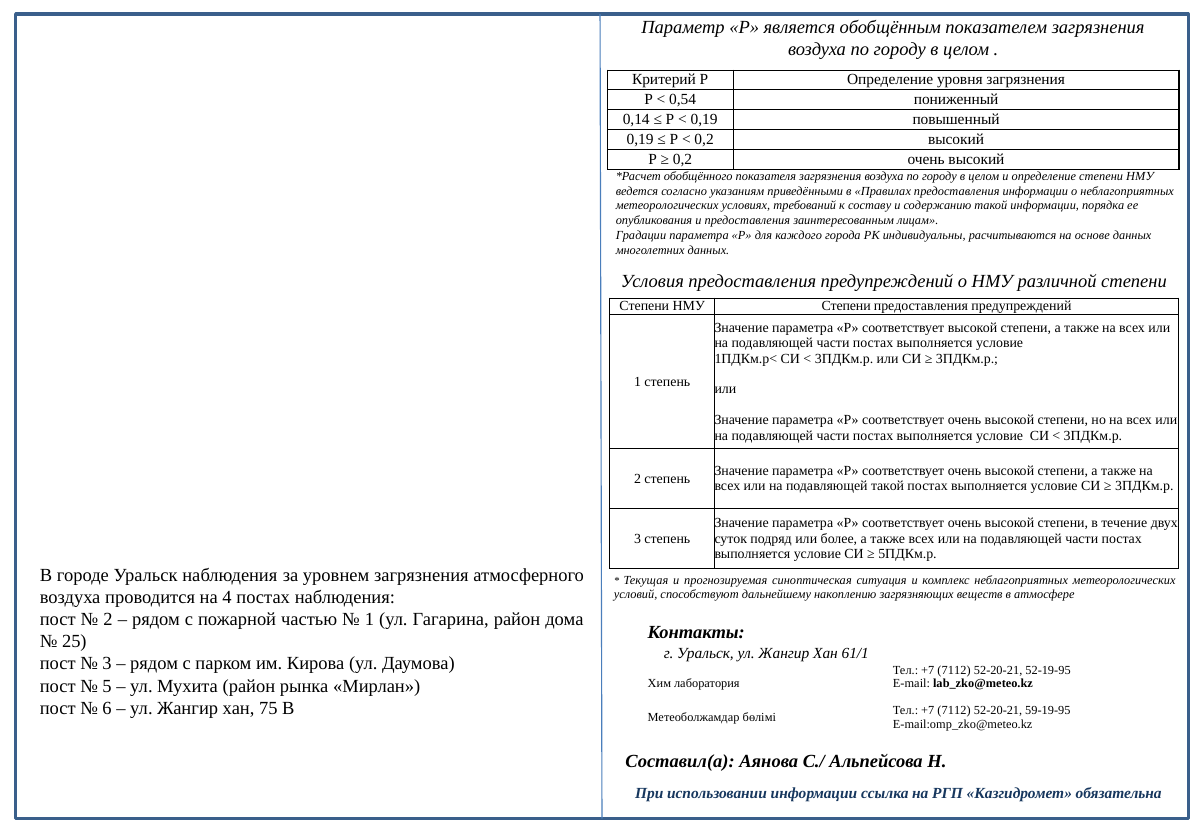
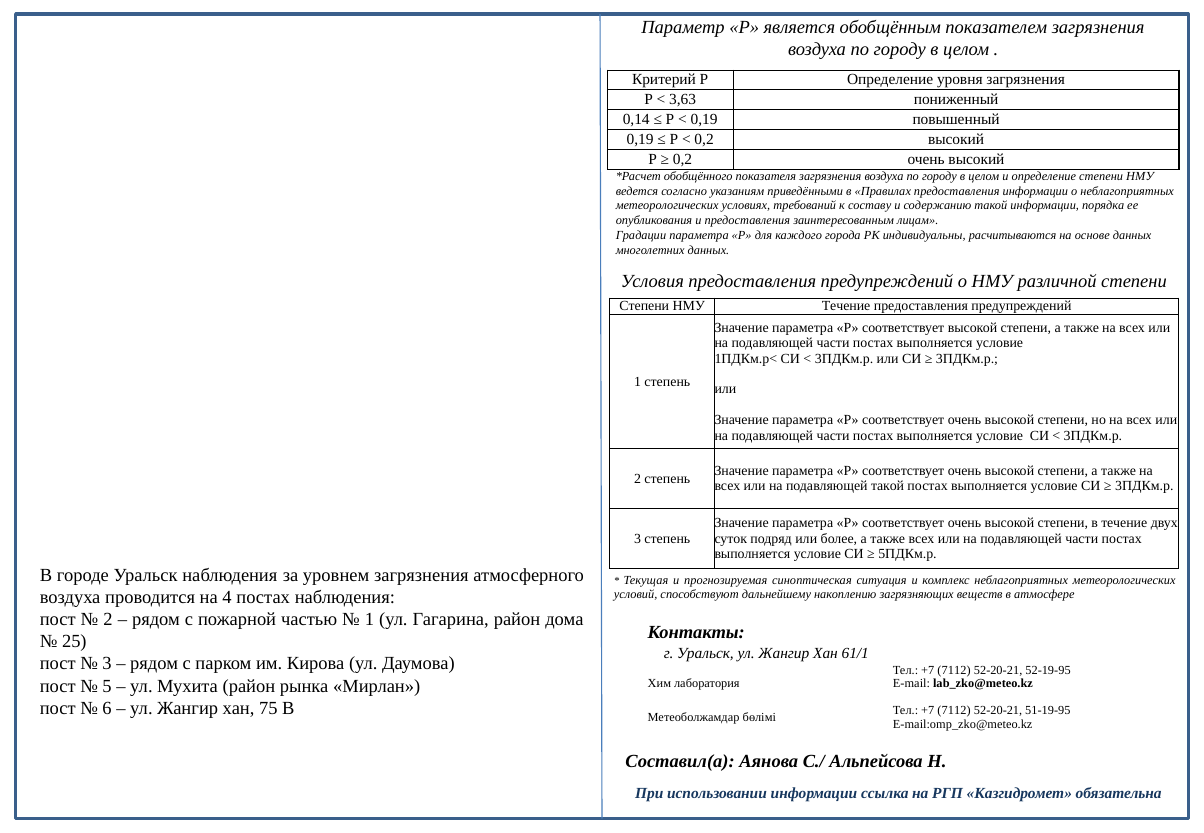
0,54: 0,54 -> 3,63
НМУ Степени: Степени -> Течение
59-19-95: 59-19-95 -> 51-19-95
